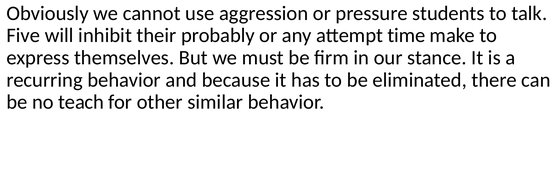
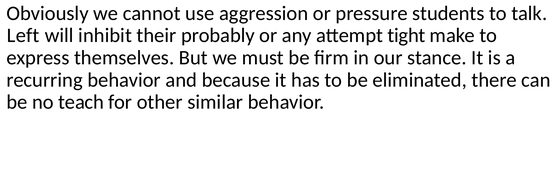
Five: Five -> Left
time: time -> tight
